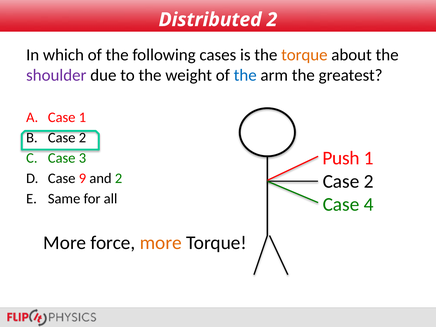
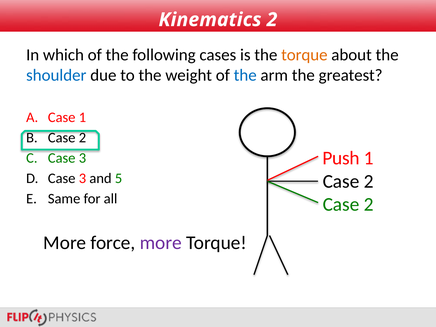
Distributed: Distributed -> Kinematics
shoulder colour: purple -> blue
9 at (82, 178): 9 -> 3
and 2: 2 -> 5
4 at (369, 205): 4 -> 2
more at (161, 243) colour: orange -> purple
